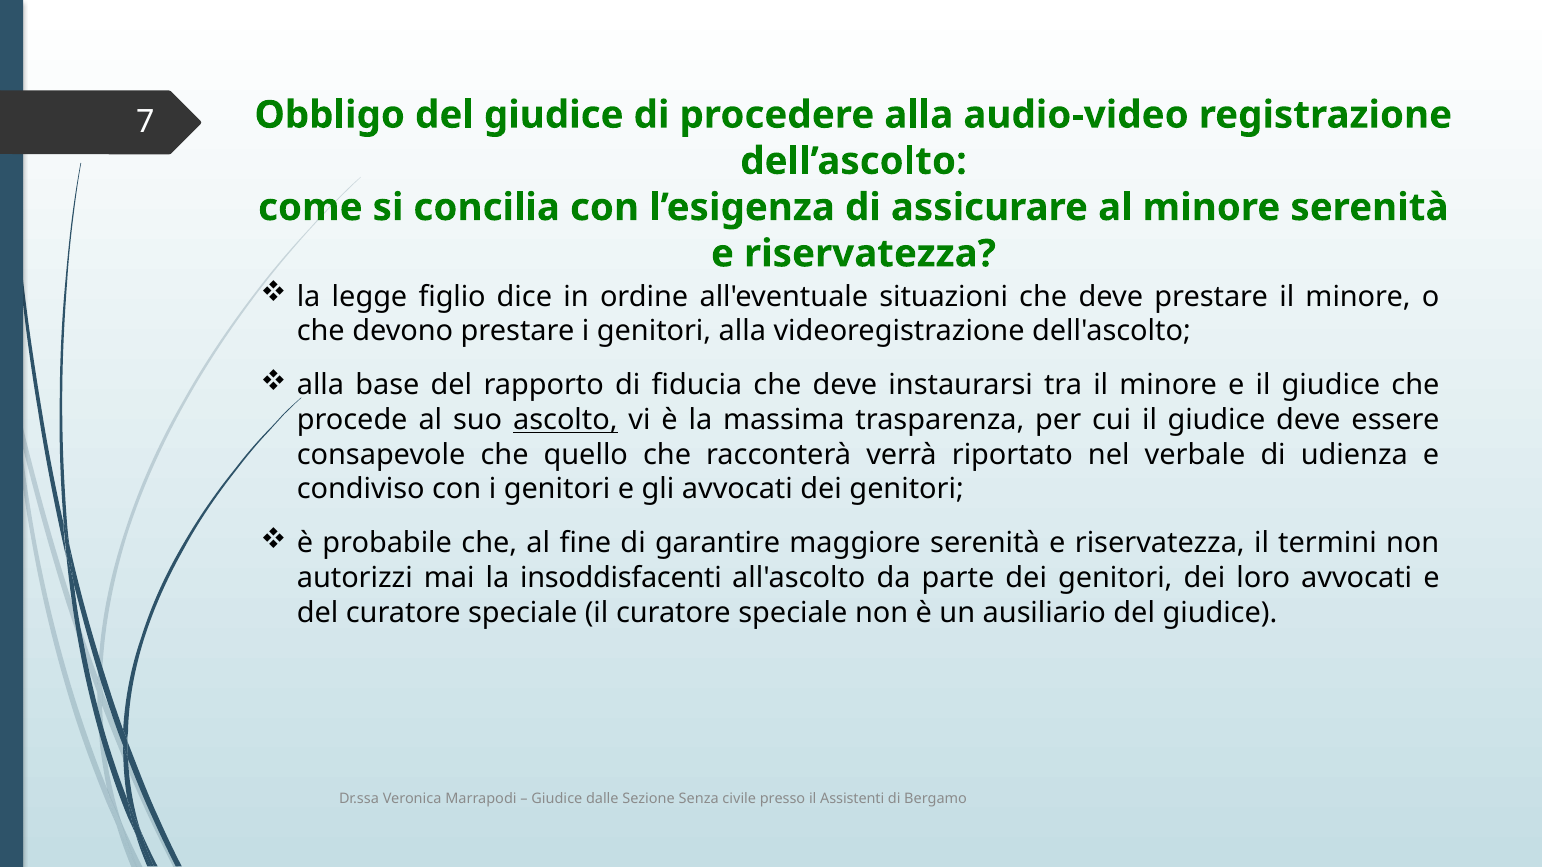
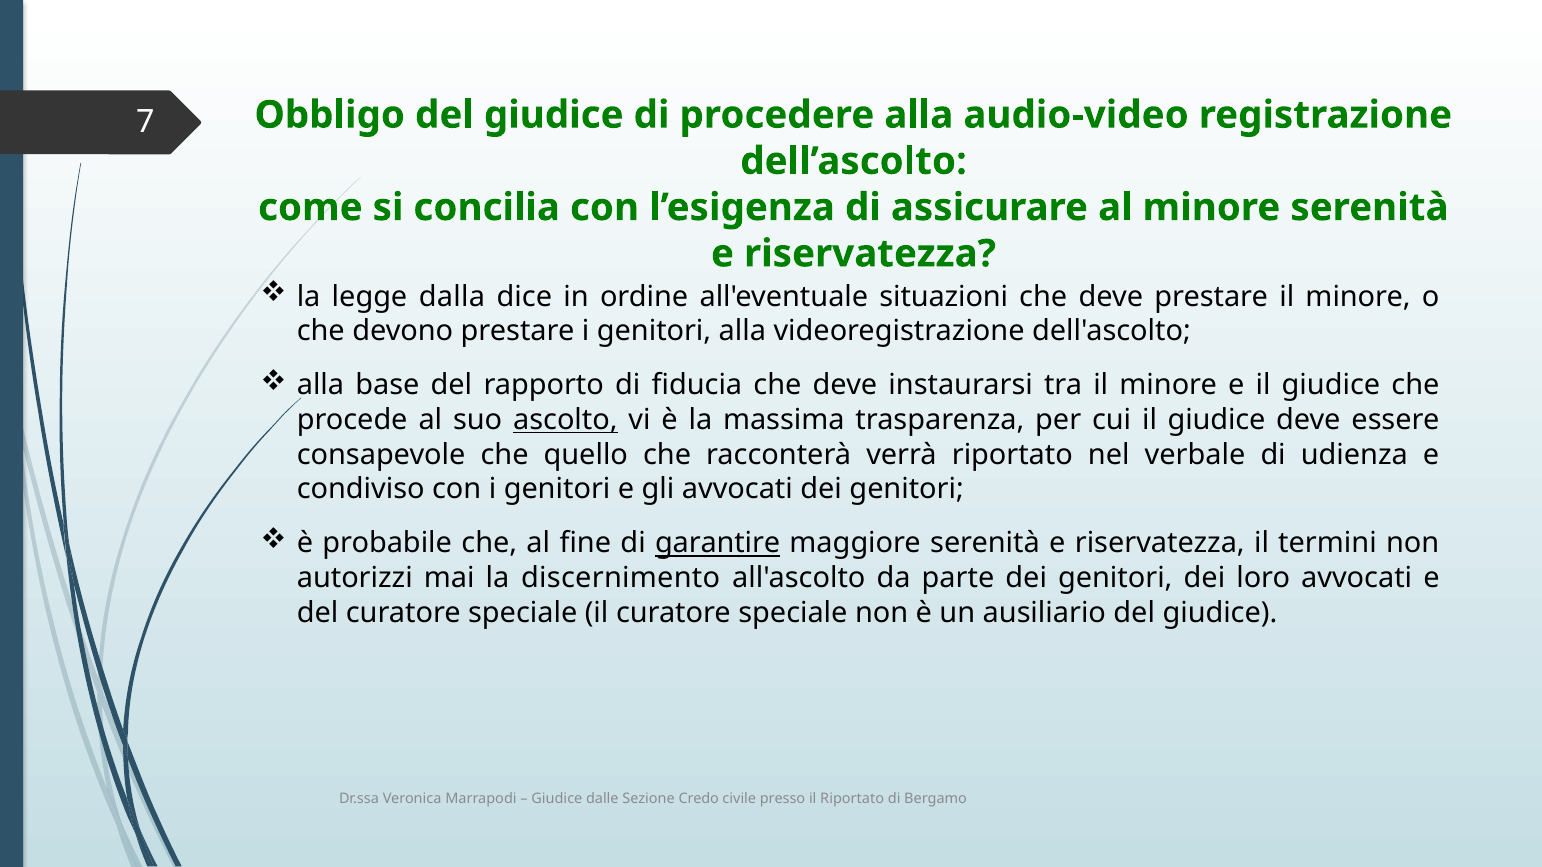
figlio: figlio -> dalla
garantire underline: none -> present
insoddisfacenti: insoddisfacenti -> discernimento
Senza: Senza -> Credo
il Assistenti: Assistenti -> Riportato
